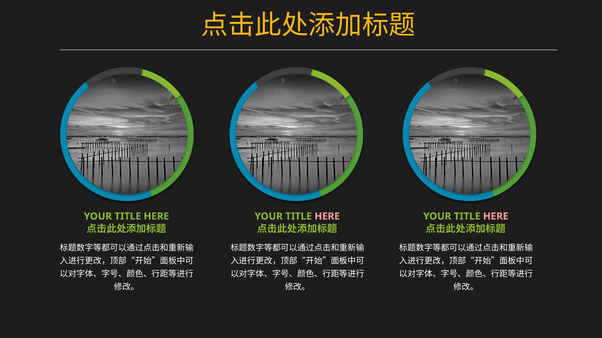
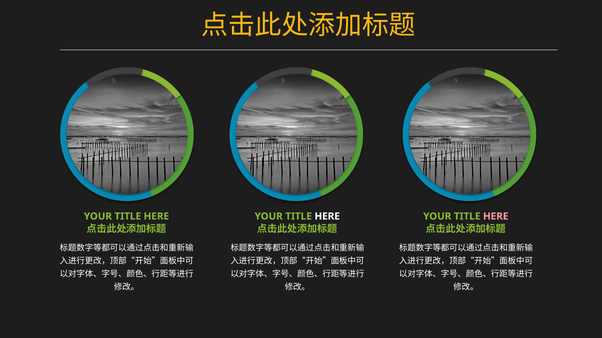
HERE at (327, 217) colour: pink -> white
